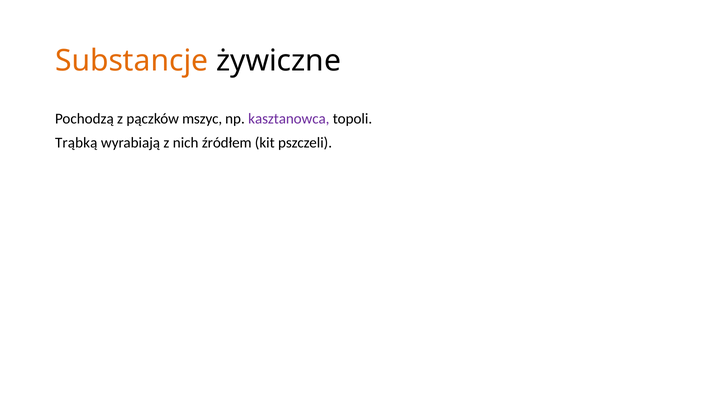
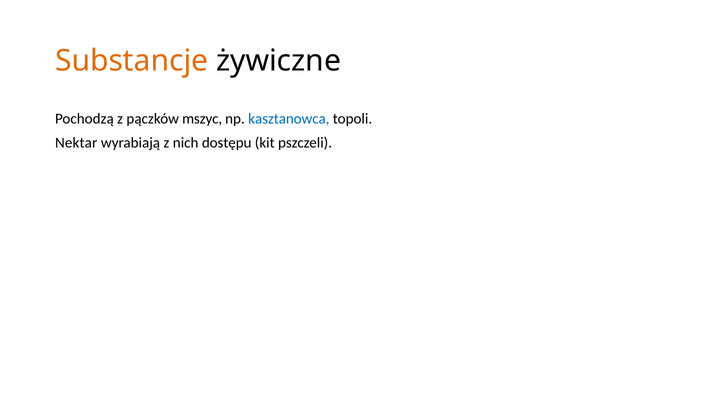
kasztanowca colour: purple -> blue
Trąbką: Trąbką -> Nektar
źródłem: źródłem -> dostępu
